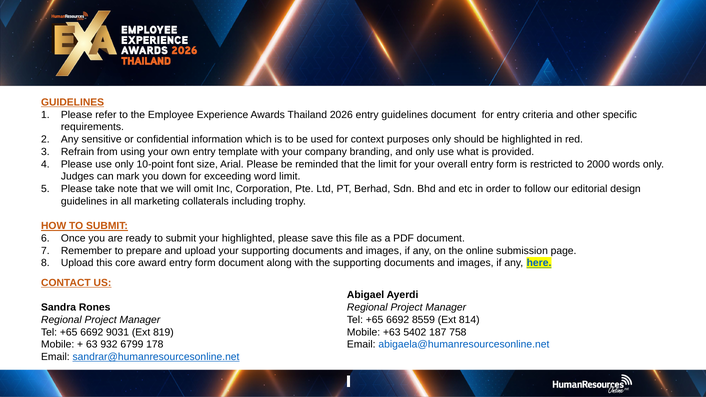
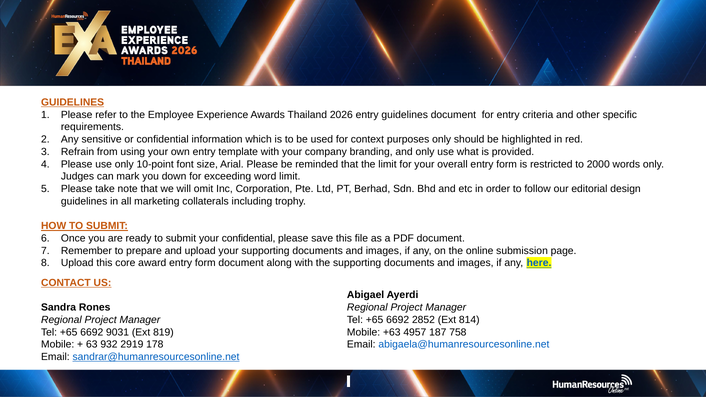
your highlighted: highlighted -> confidential
8559: 8559 -> 2852
5402: 5402 -> 4957
6799: 6799 -> 2919
